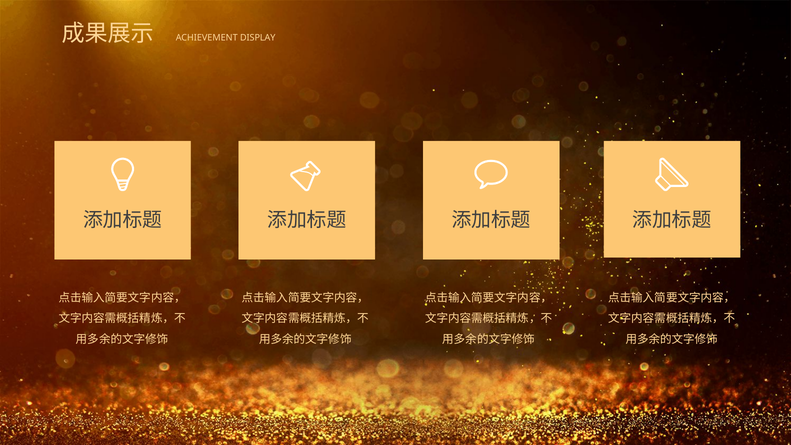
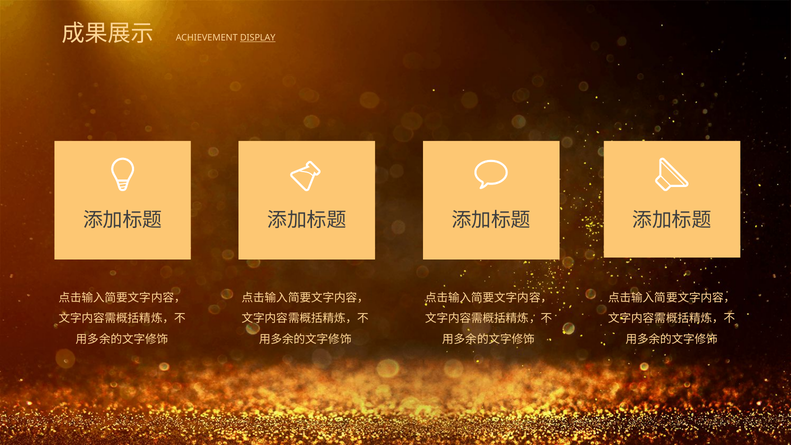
DISPLAY underline: none -> present
